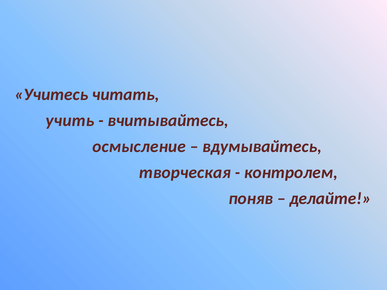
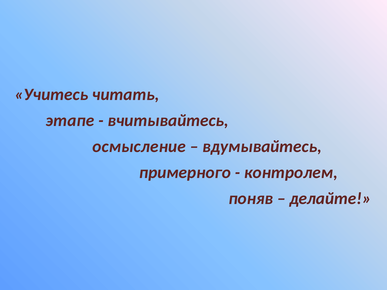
учить: учить -> этапе
творческая: творческая -> примерного
